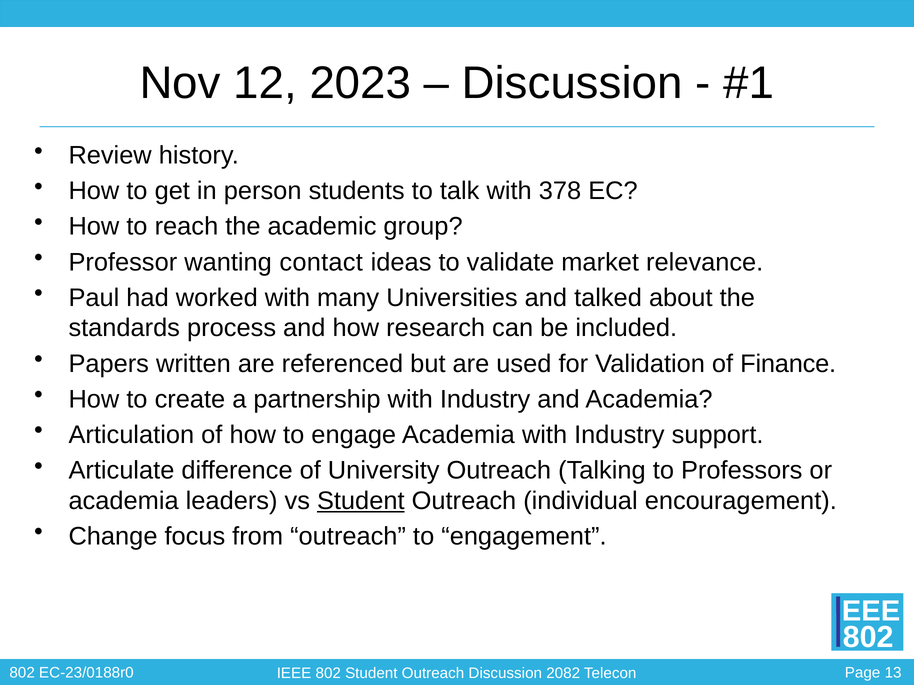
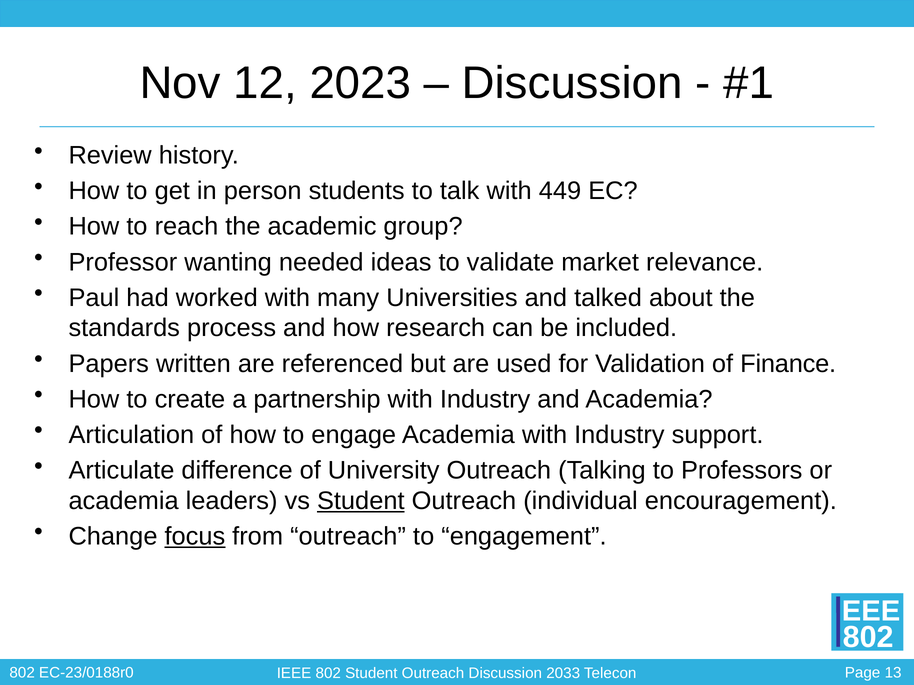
378: 378 -> 449
contact: contact -> needed
focus underline: none -> present
2082: 2082 -> 2033
